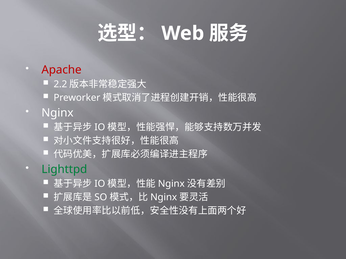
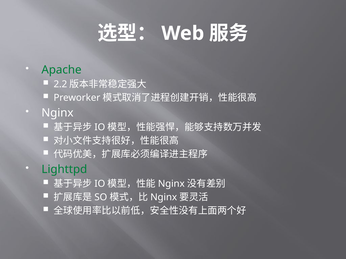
Apache colour: red -> green
